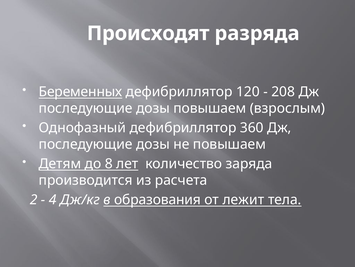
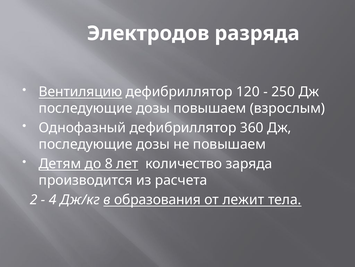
Происходят: Происходят -> Электродов
Беременных: Беременных -> Вентиляцию
208: 208 -> 250
